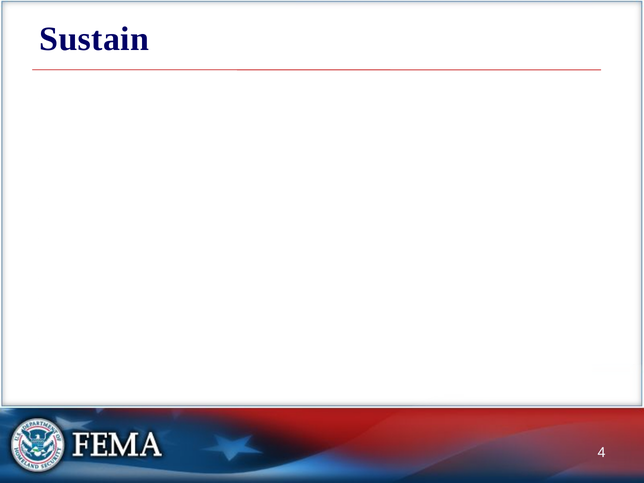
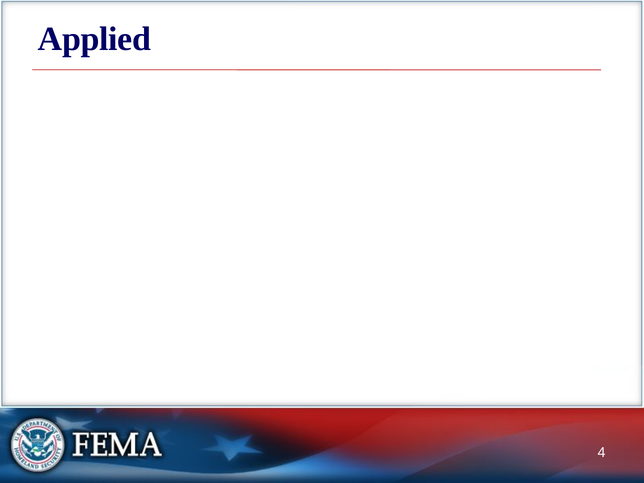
Sustain: Sustain -> Applied
